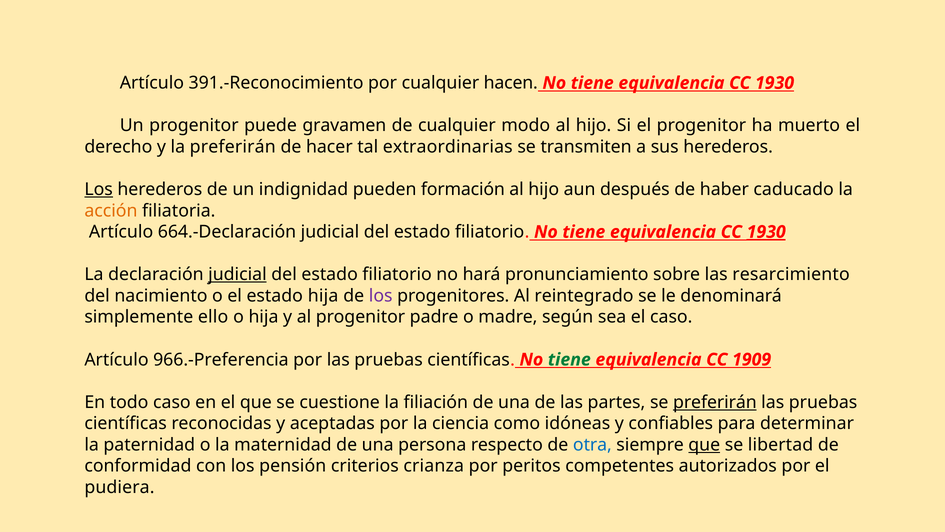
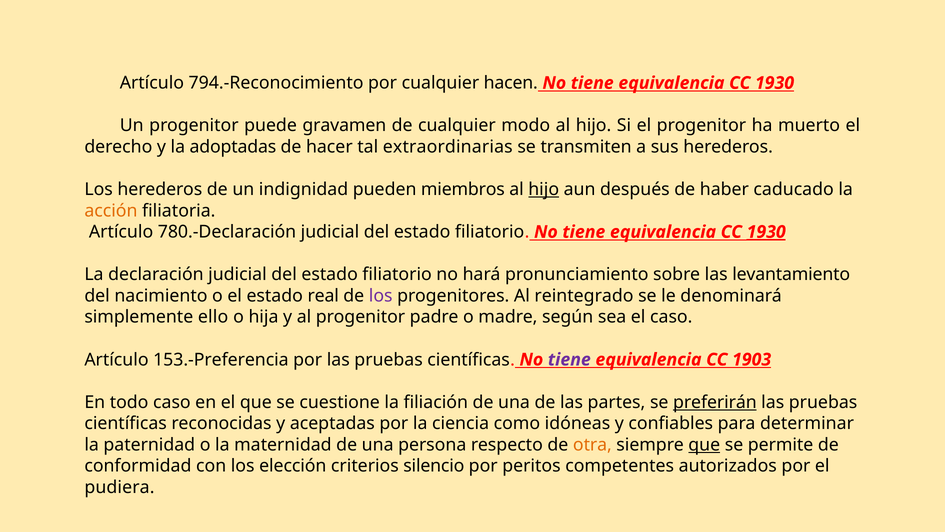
391.-Reconocimiento: 391.-Reconocimiento -> 794.-Reconocimiento
la preferirán: preferirán -> adoptadas
Los at (99, 189) underline: present -> none
formación: formación -> miembros
hijo at (544, 189) underline: none -> present
664.-Declaración: 664.-Declaración -> 780.-Declaración
judicial at (237, 274) underline: present -> none
resarcimiento: resarcimiento -> levantamiento
estado hija: hija -> real
966.-Preferencia: 966.-Preferencia -> 153.-Preferencia
tiene at (569, 359) colour: green -> purple
1909: 1909 -> 1903
otra colour: blue -> orange
libertad: libertad -> permite
pensión: pensión -> elección
crianza: crianza -> silencio
